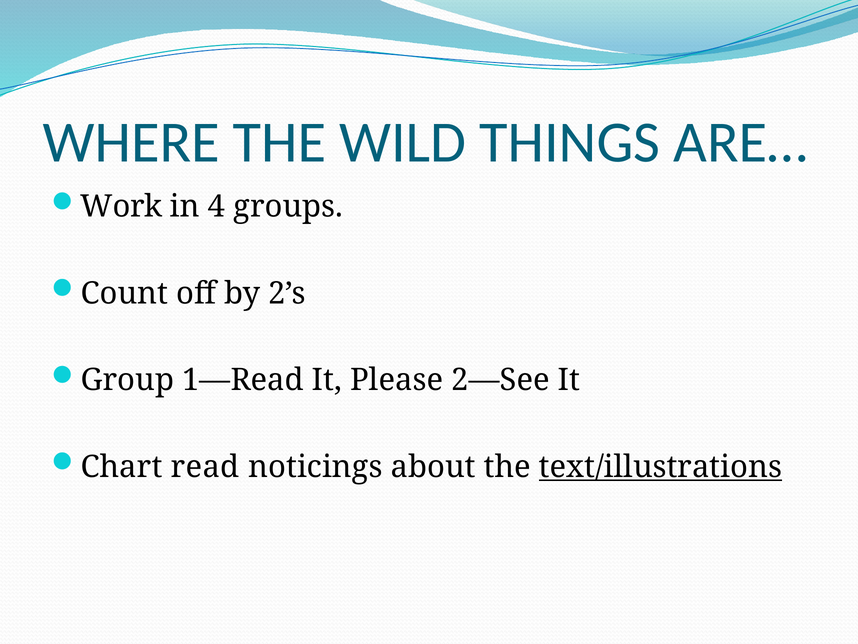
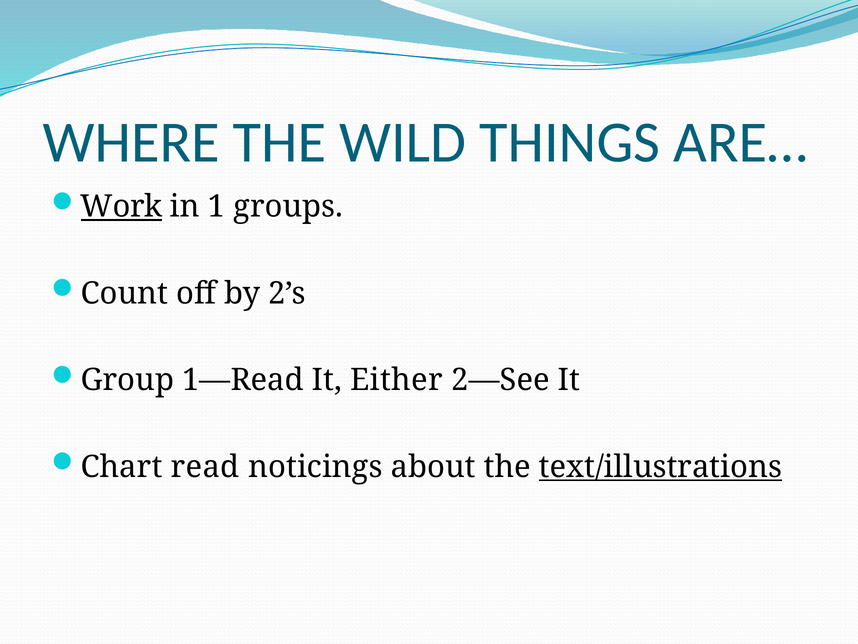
Work underline: none -> present
4: 4 -> 1
Please: Please -> Either
